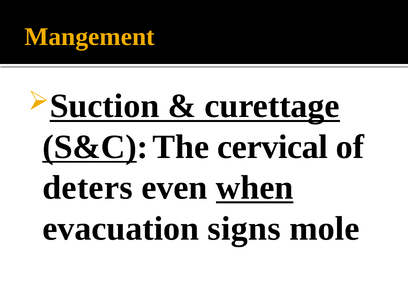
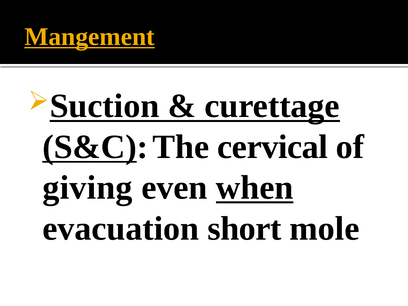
Mangement underline: none -> present
deters: deters -> giving
signs: signs -> short
